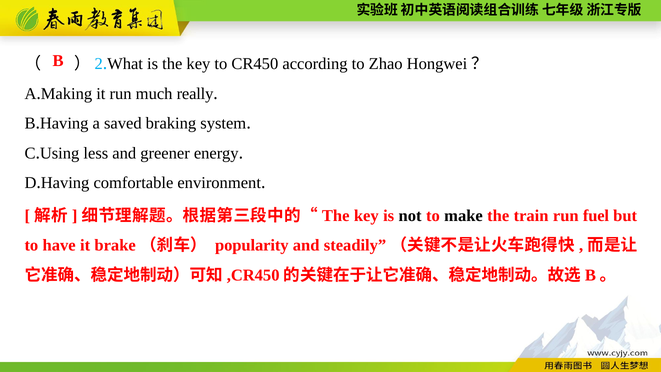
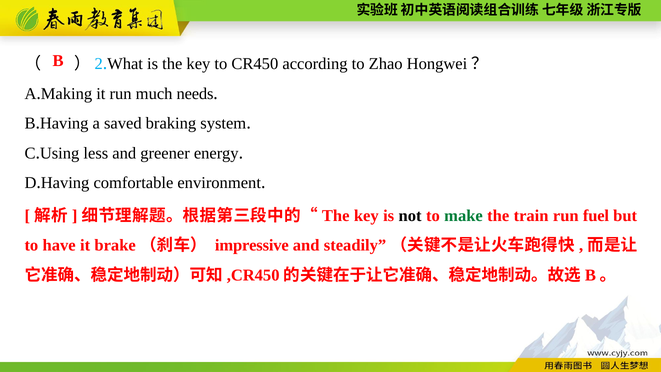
really: really -> needs
make colour: black -> green
popularity: popularity -> impressive
